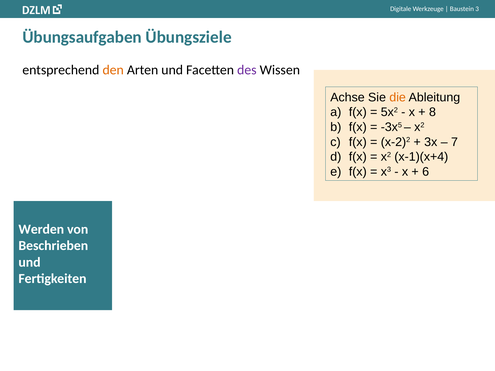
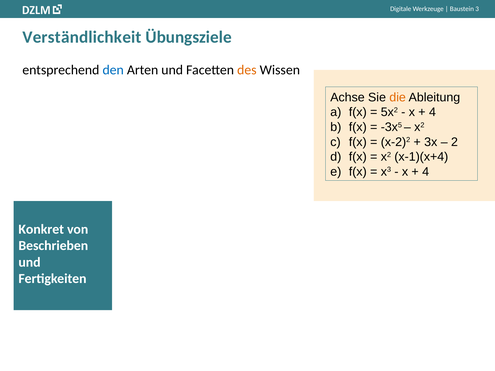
Übungsaufgaben: Übungsaufgaben -> Verständlichkeit
den colour: orange -> blue
des colour: purple -> orange
8 at (432, 112): 8 -> 4
7: 7 -> 2
6 at (426, 172): 6 -> 4
Werden: Werden -> Konkret
